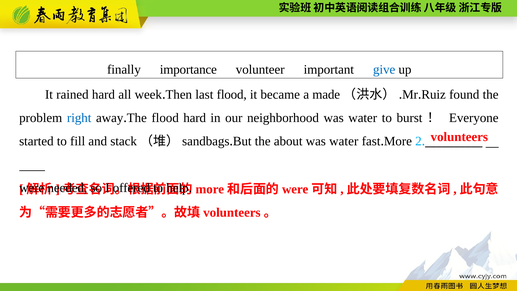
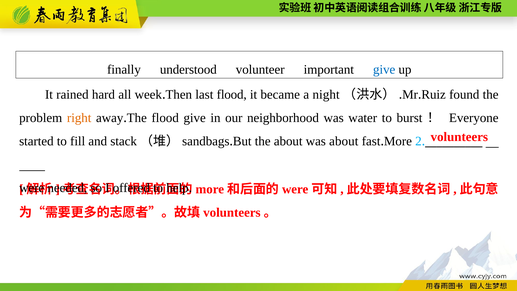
importance: importance -> understood
made: made -> night
right colour: blue -> orange
flood hard: hard -> give
water at (344, 141): water -> about
